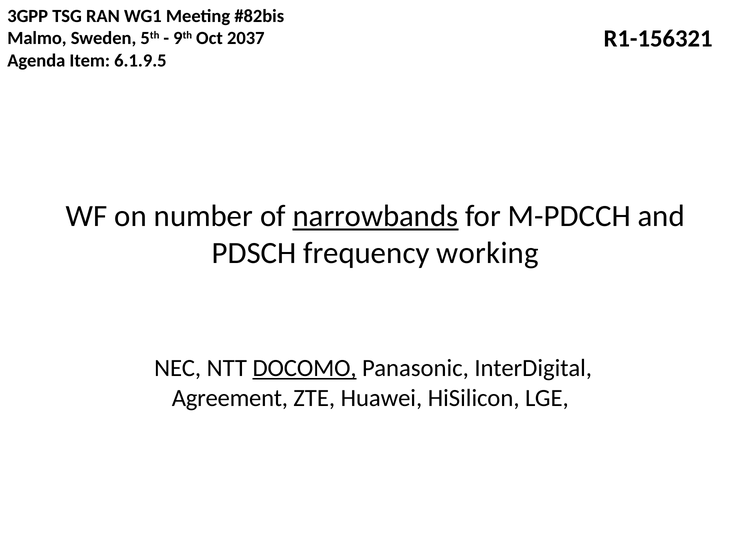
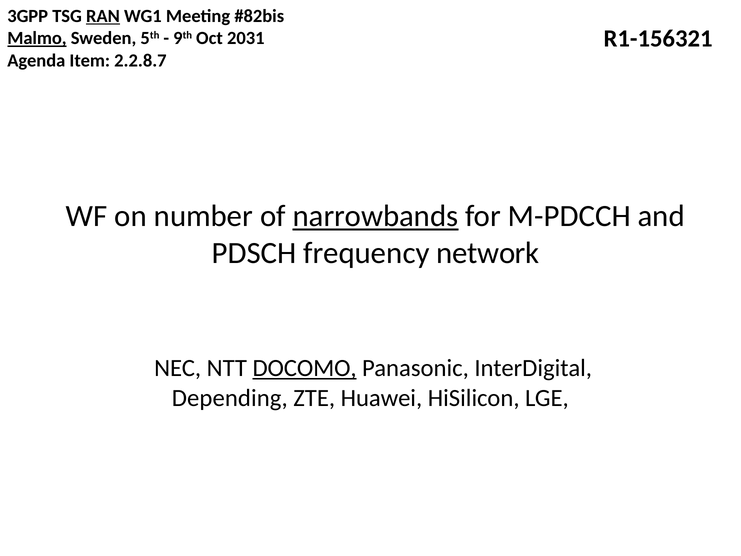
RAN underline: none -> present
Malmo underline: none -> present
2037: 2037 -> 2031
6.1.9.5: 6.1.9.5 -> 2.2.8.7
working: working -> network
Agreement: Agreement -> Depending
